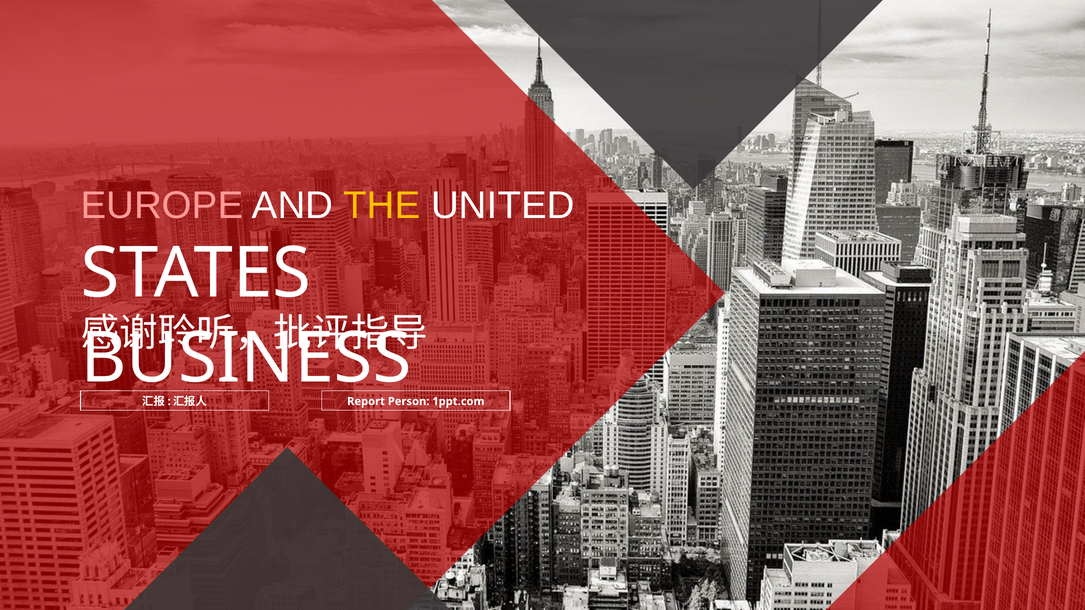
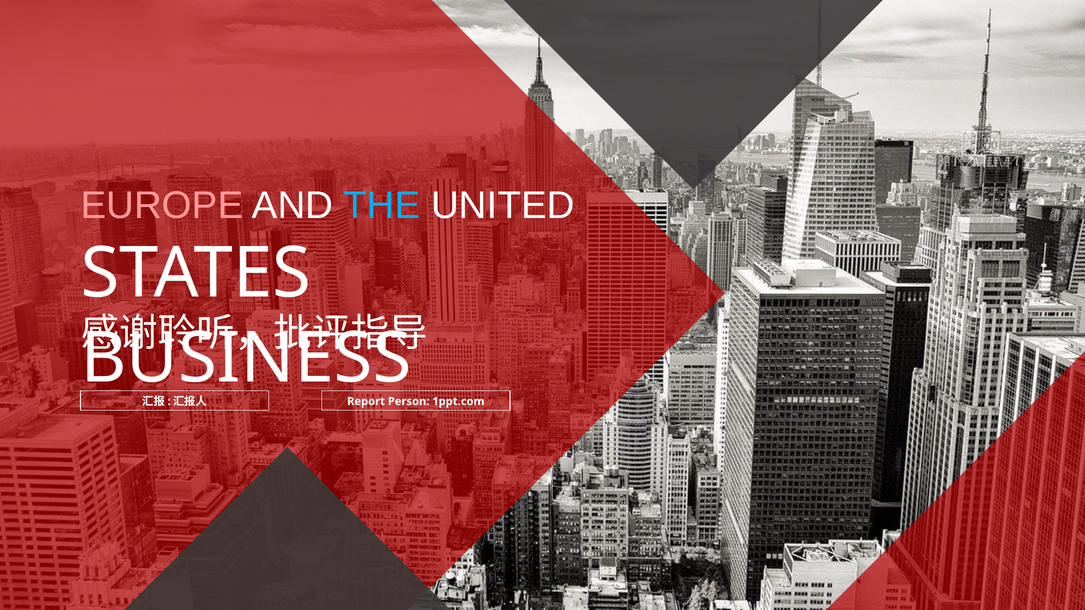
THE colour: yellow -> light blue
